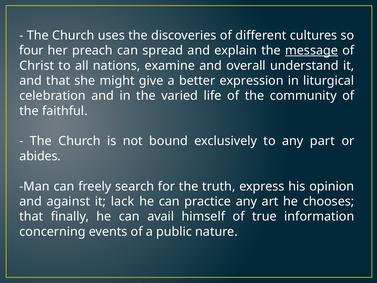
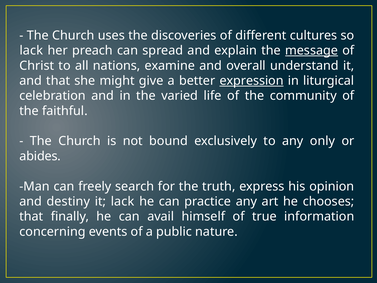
four at (31, 50): four -> lack
expression underline: none -> present
part: part -> only
against: against -> destiny
